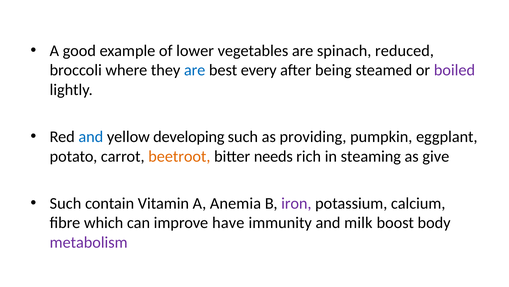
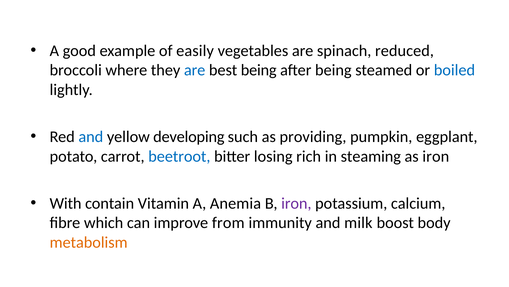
lower: lower -> easily
best every: every -> being
boiled colour: purple -> blue
beetroot colour: orange -> blue
needs: needs -> losing
as give: give -> iron
Such at (65, 203): Such -> With
have: have -> from
metabolism colour: purple -> orange
